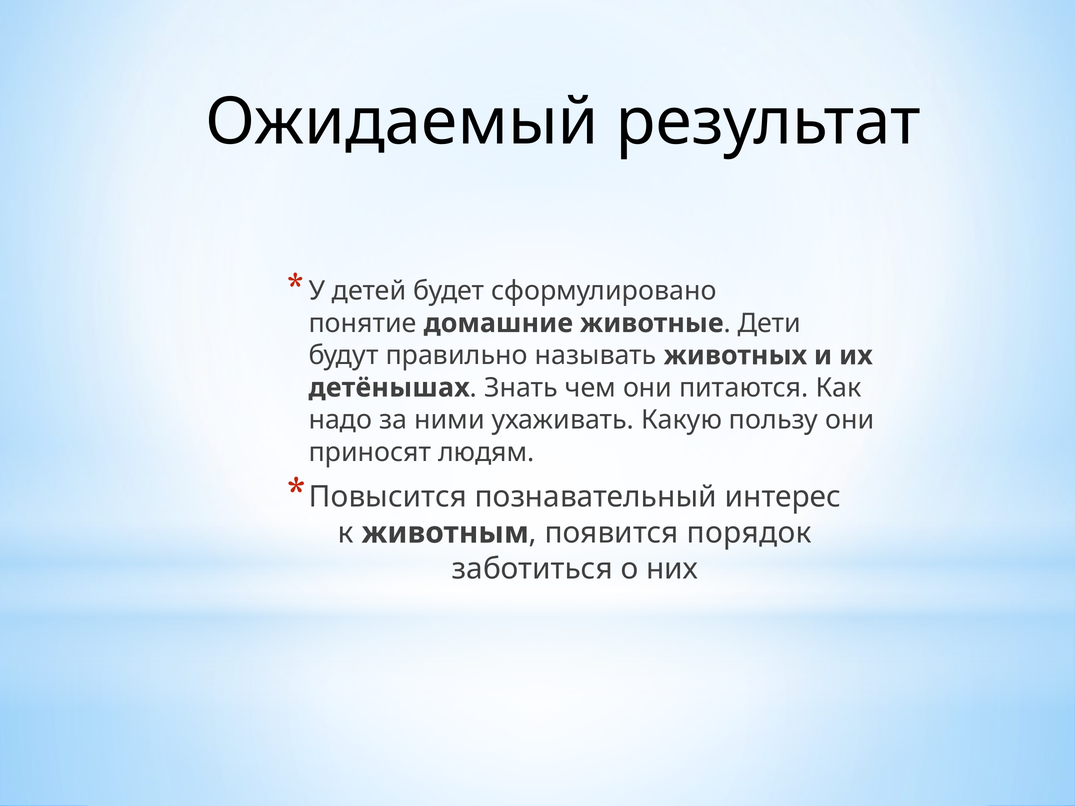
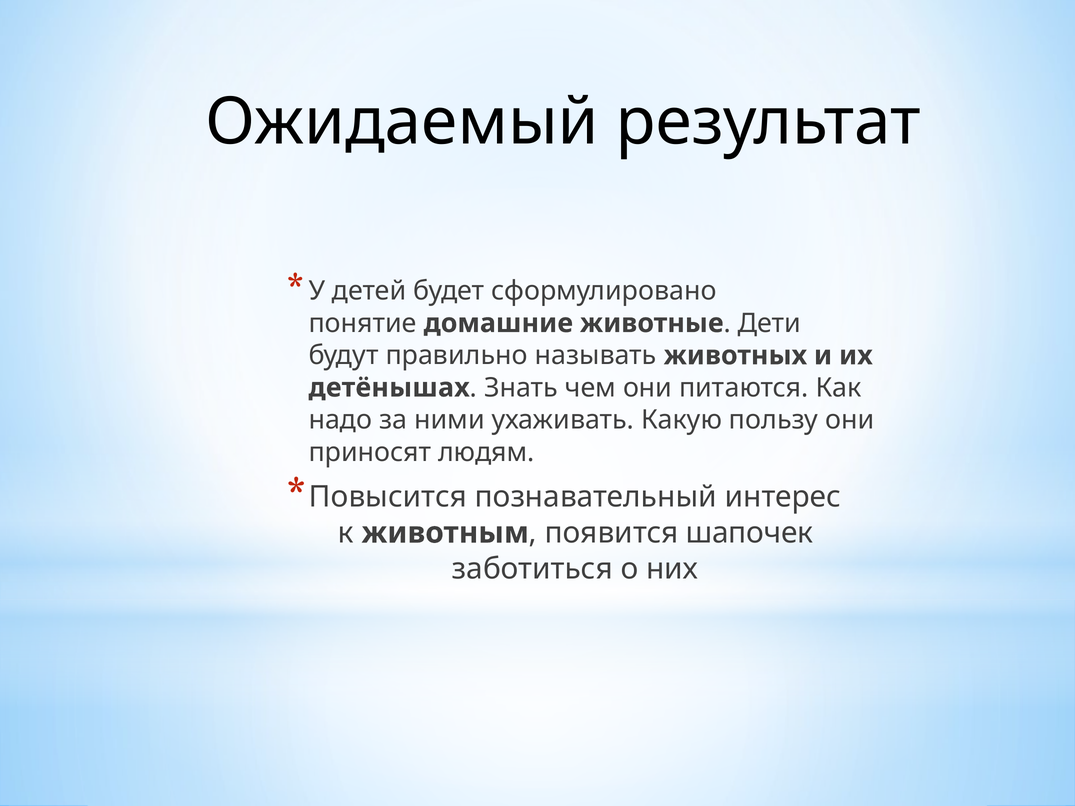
порядок: порядок -> шапочек
